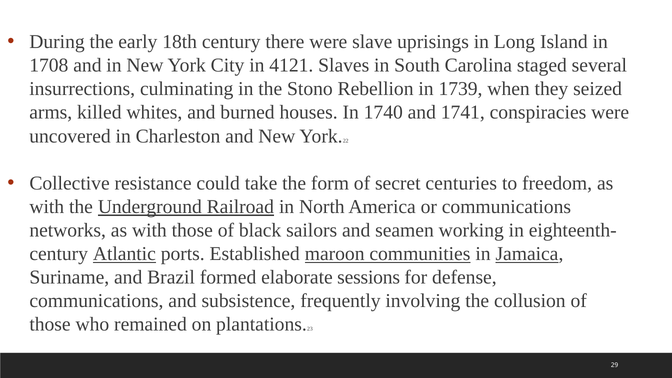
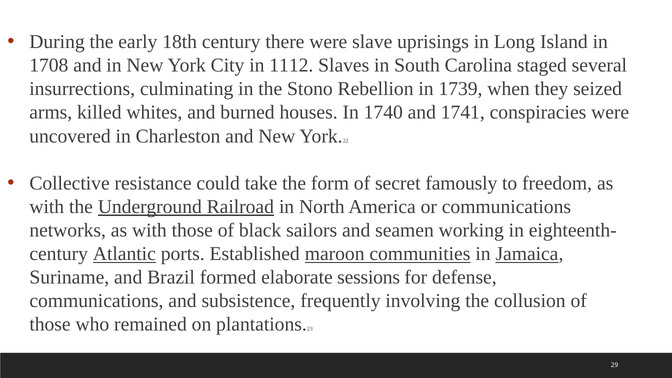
4121: 4121 -> 1112
centuries: centuries -> famously
